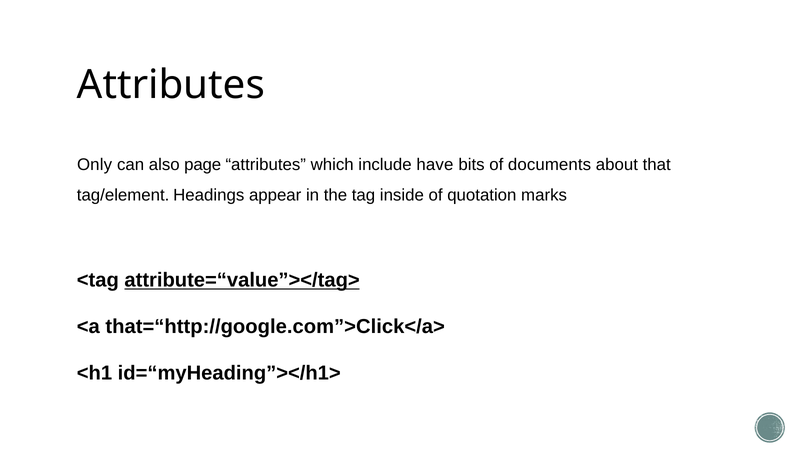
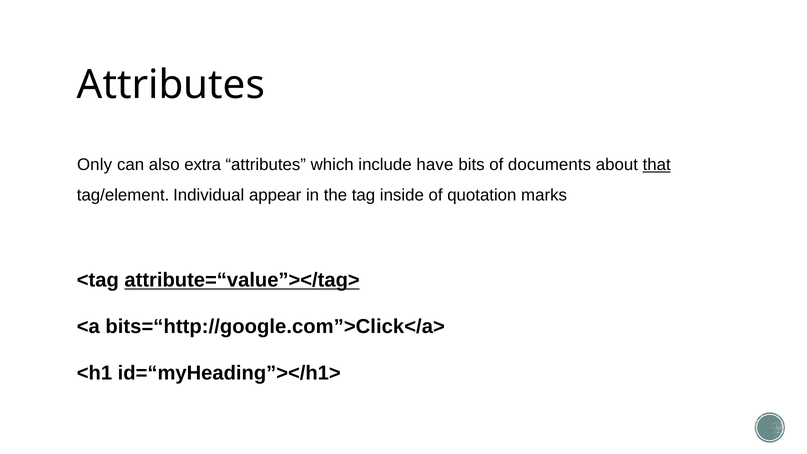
page: page -> extra
that underline: none -> present
Headings: Headings -> Individual
that=“http://google.com”>Click</a>: that=“http://google.com”>Click</a> -> bits=“http://google.com”>Click</a>
